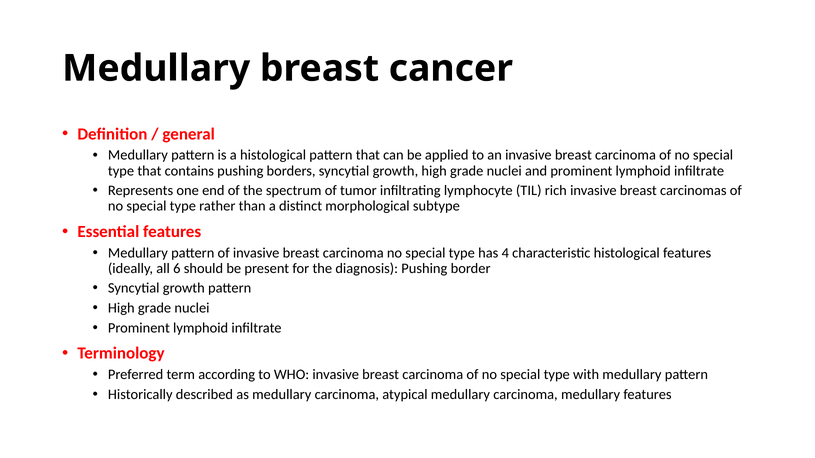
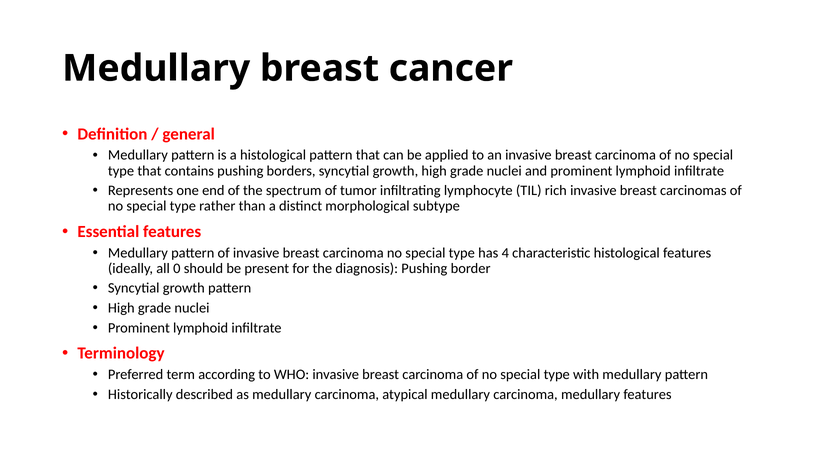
6: 6 -> 0
